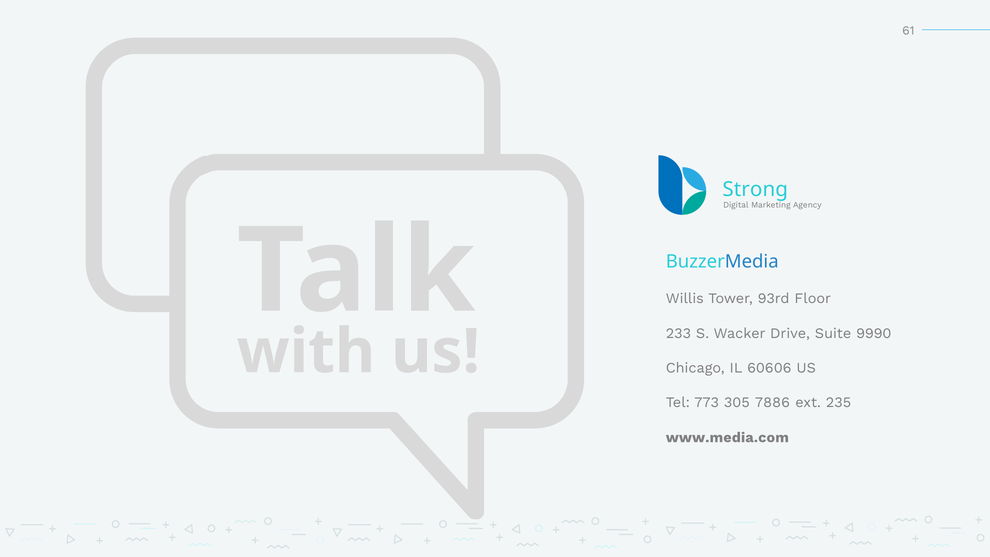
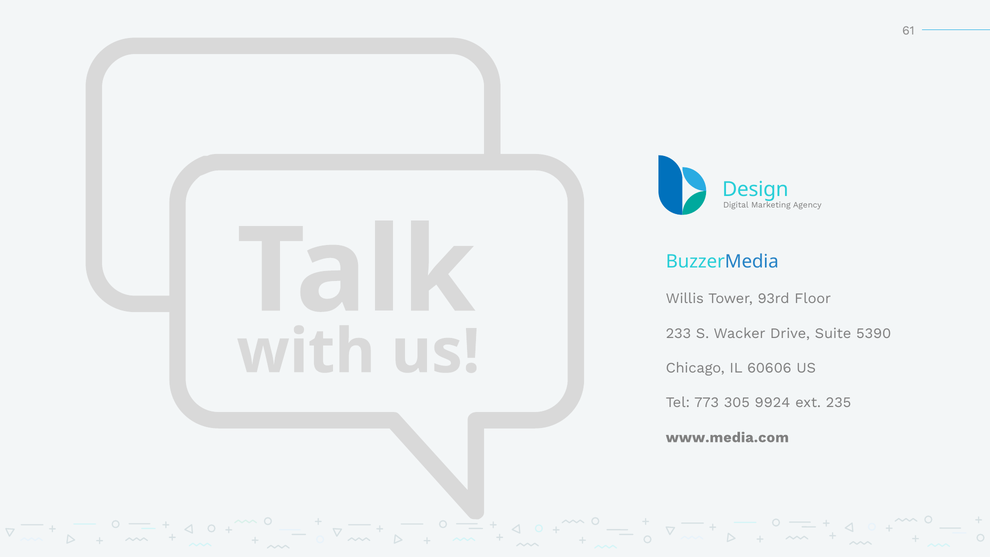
Strong: Strong -> Design
9990: 9990 -> 5390
7886: 7886 -> 9924
